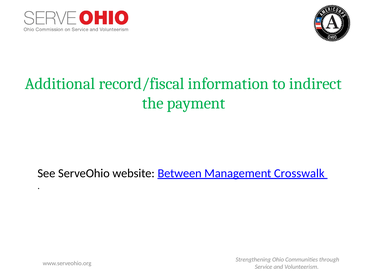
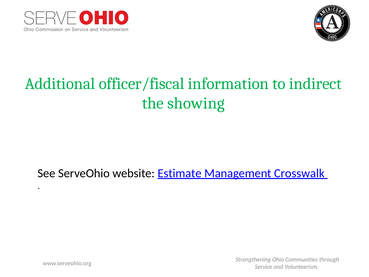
record/fiscal: record/fiscal -> officer/fiscal
payment: payment -> showing
Between: Between -> Estimate
